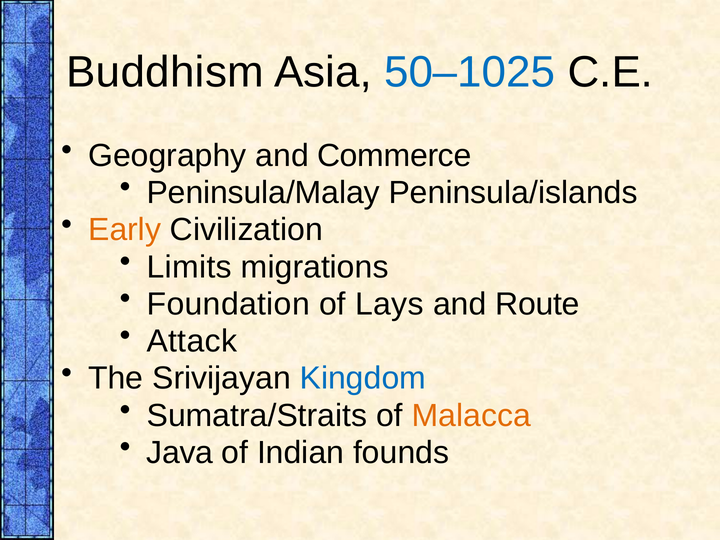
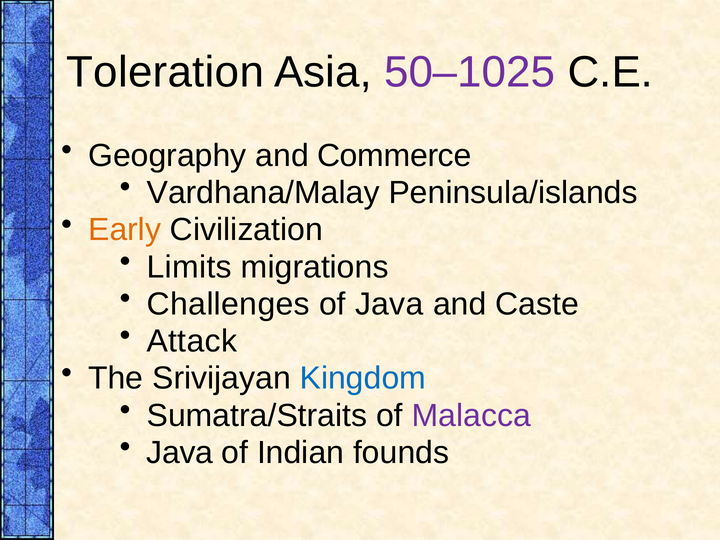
Buddhism: Buddhism -> Toleration
50–1025 colour: blue -> purple
Peninsula/Malay: Peninsula/Malay -> Vardhana/Malay
Foundation: Foundation -> Challenges
of Lays: Lays -> Java
Route: Route -> Caste
Malacca colour: orange -> purple
